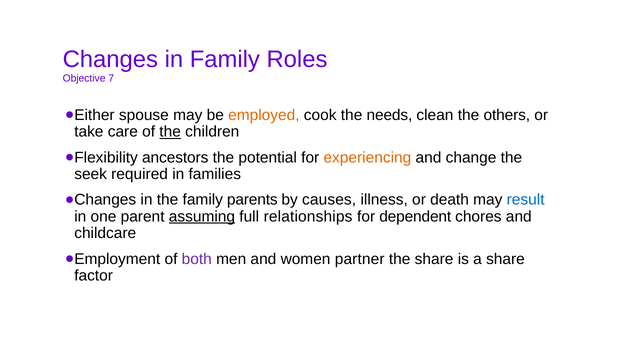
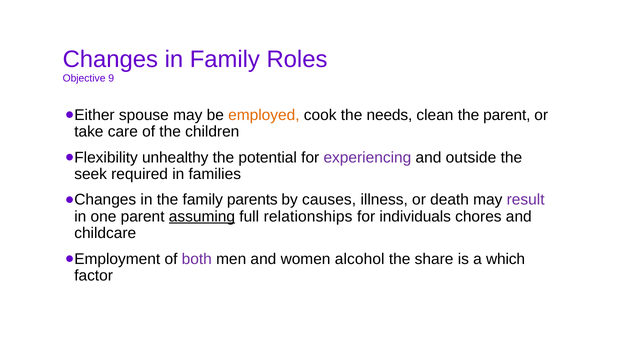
7: 7 -> 9
the others: others -> parent
the at (170, 132) underline: present -> none
ancestors: ancestors -> unhealthy
experiencing colour: orange -> purple
change: change -> outside
result colour: blue -> purple
dependent: dependent -> individuals
partner: partner -> alcohol
a share: share -> which
